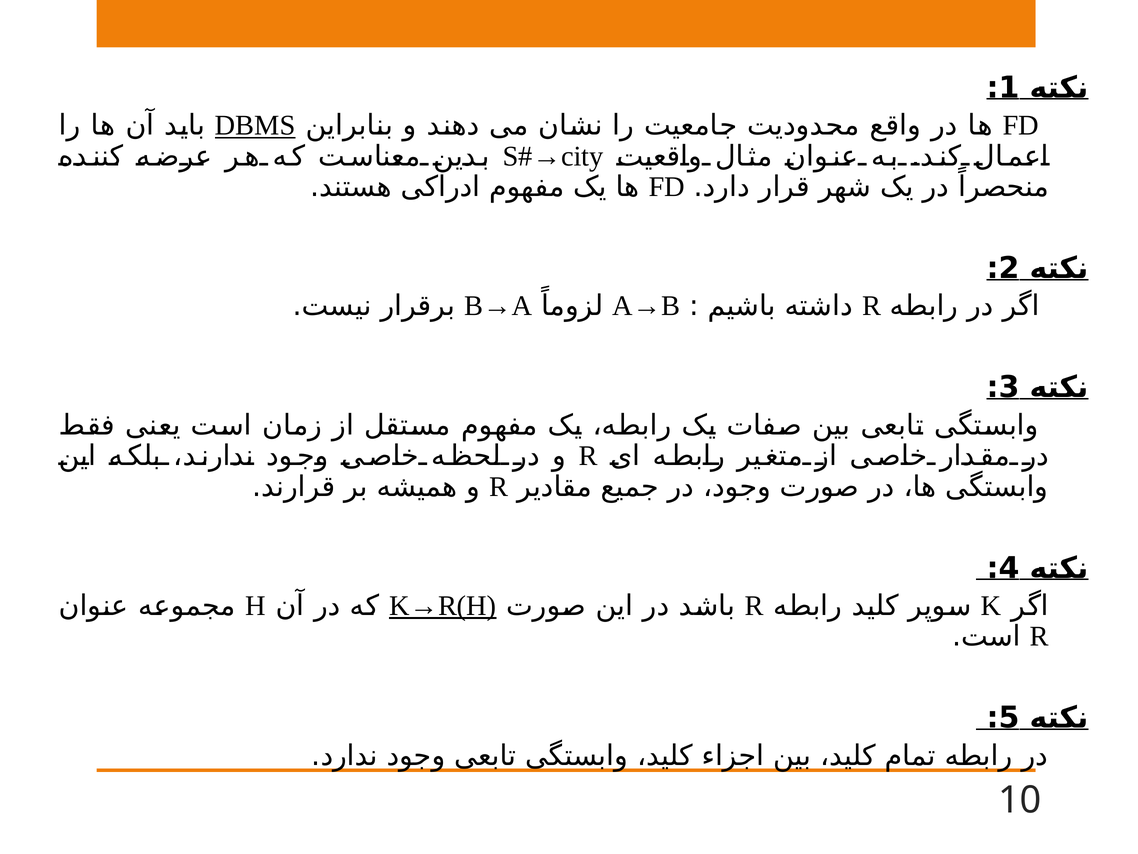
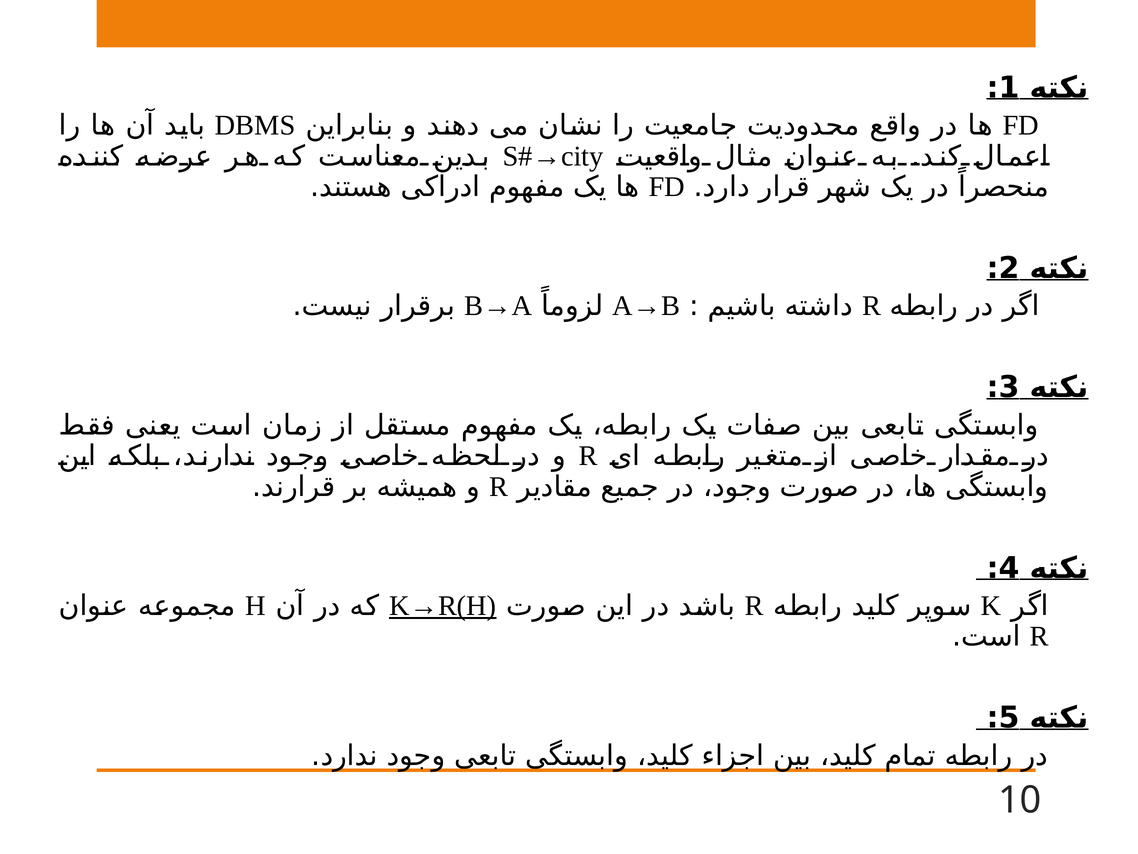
DBMS underline: present -> none
